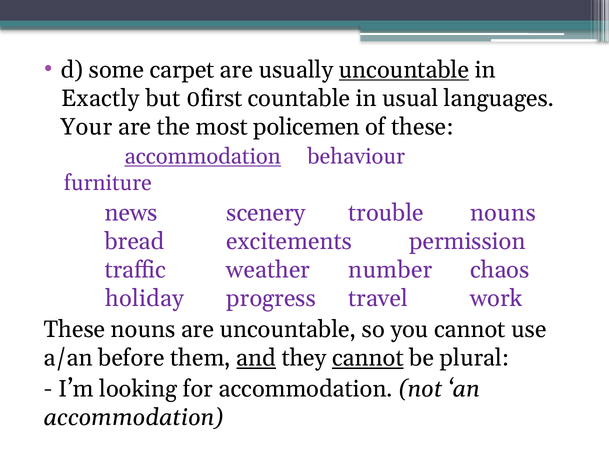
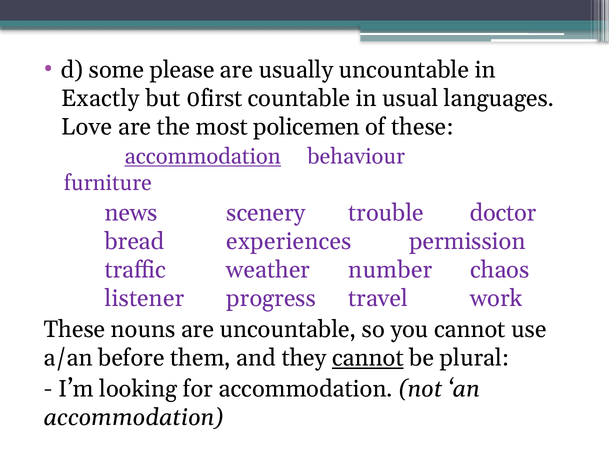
carpet: carpet -> please
uncountable at (404, 70) underline: present -> none
Your: Your -> Love
trouble nouns: nouns -> doctor
excitements: excitements -> experiences
holiday: holiday -> listener
and underline: present -> none
